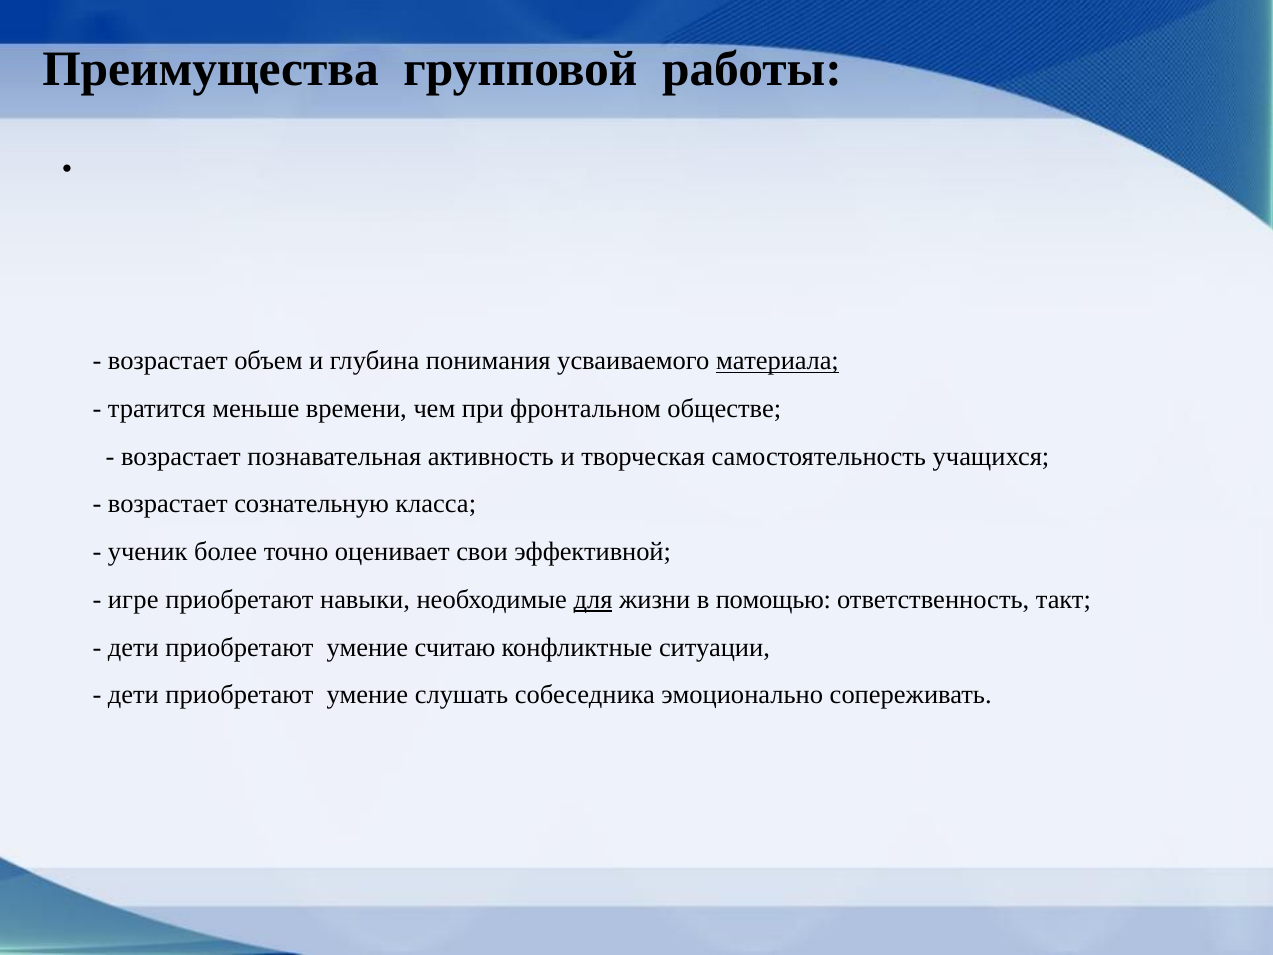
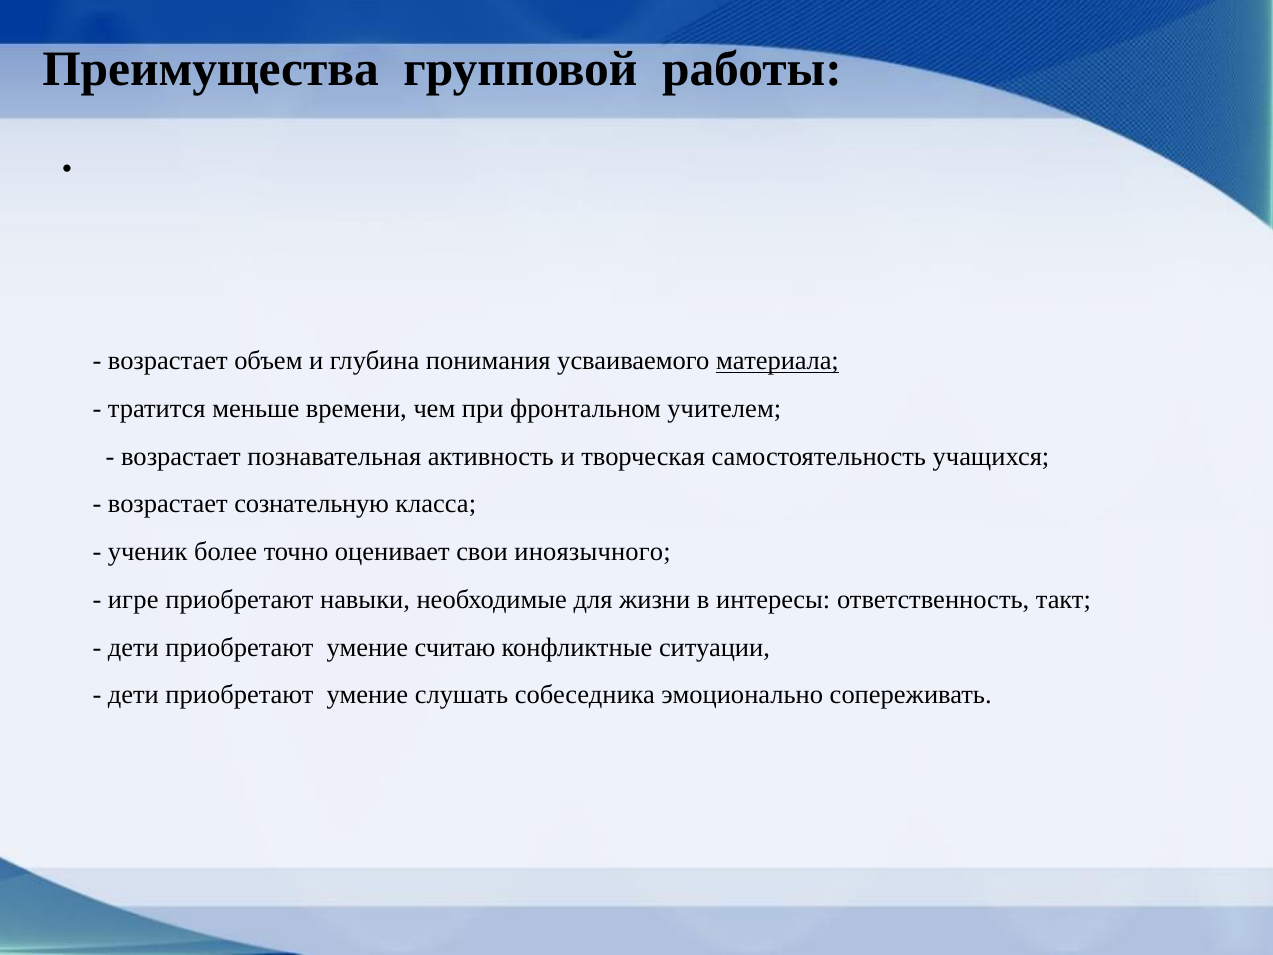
обществе: обществе -> учителем
эффективной: эффективной -> иноязычного
для underline: present -> none
помощью: помощью -> интересы
